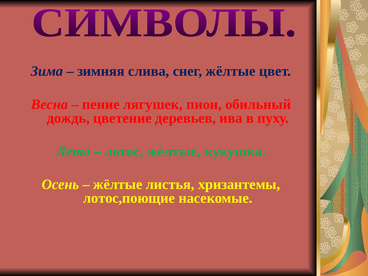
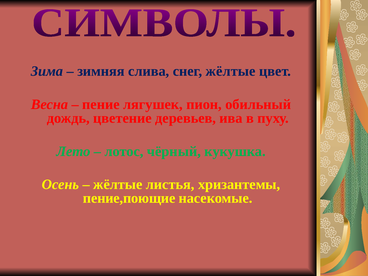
лотос жёлтые: жёлтые -> чёрный
лотос,поющие: лотос,поющие -> пение,поющие
